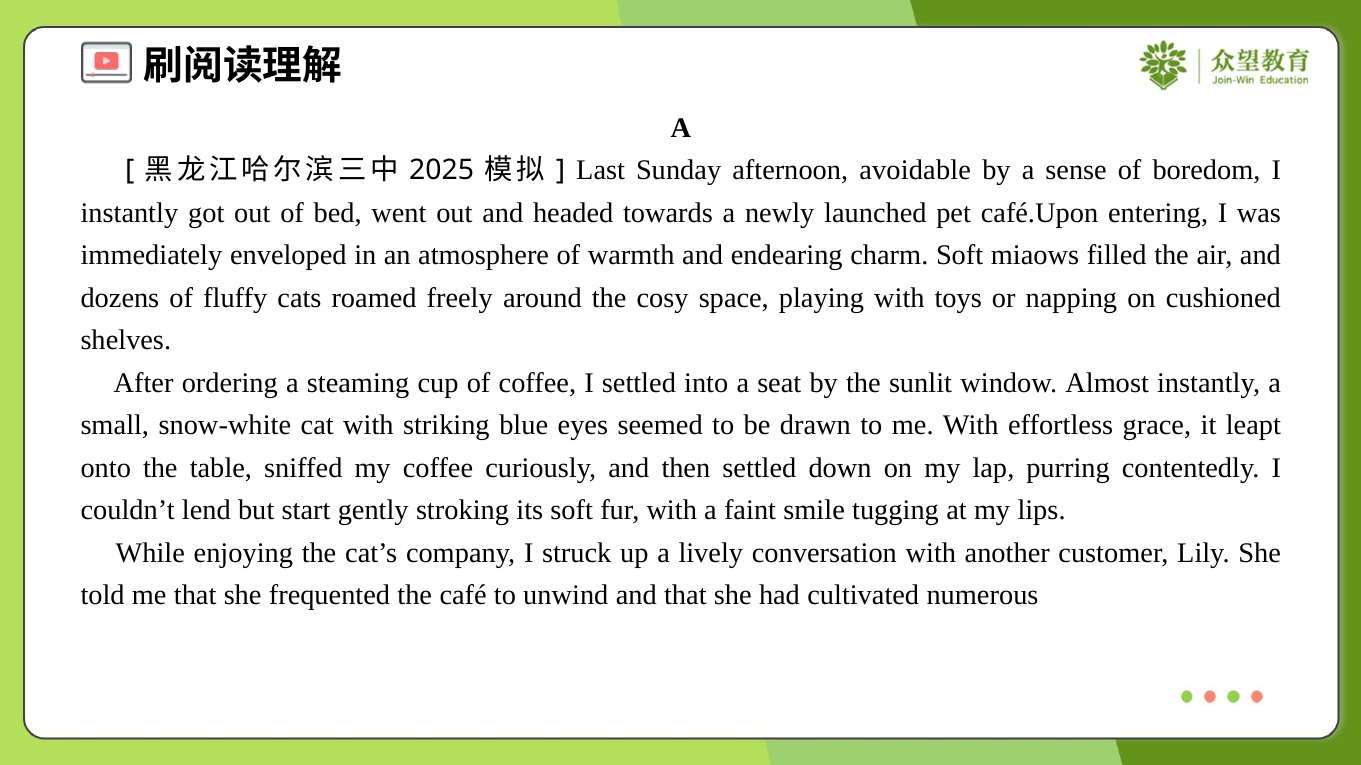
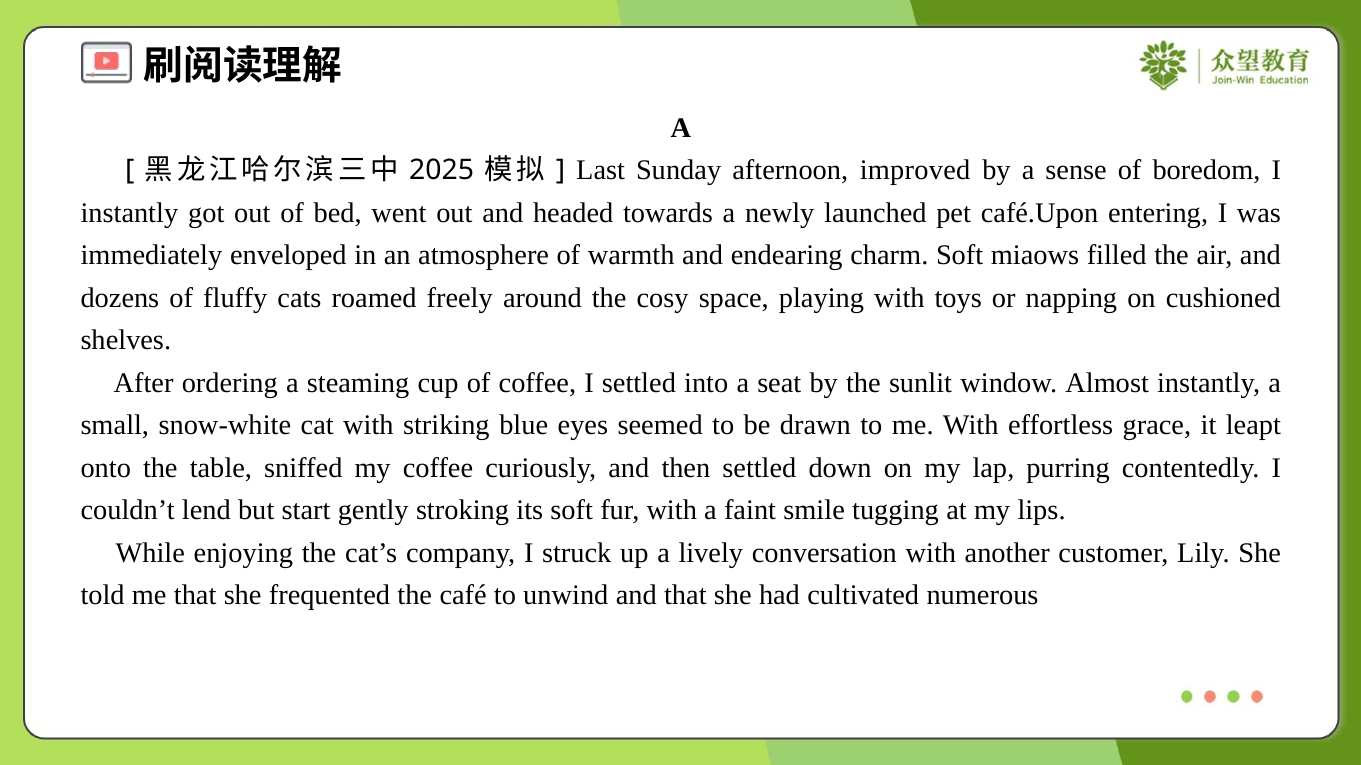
avoidable: avoidable -> improved
